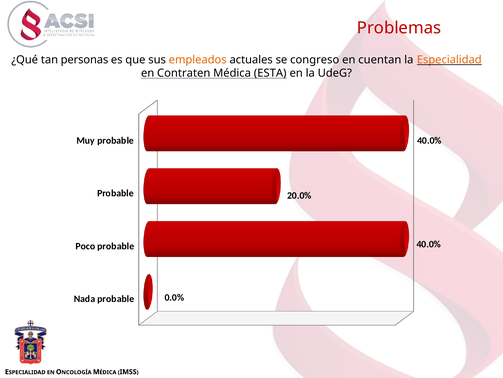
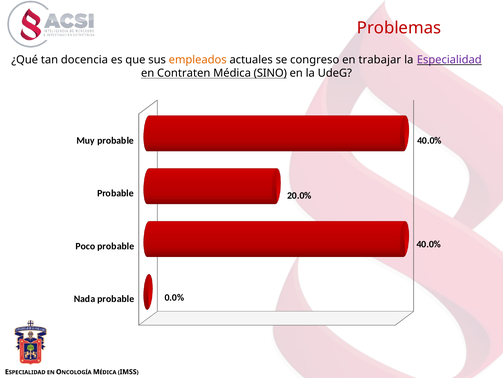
personas: personas -> docencia
cuentan: cuentan -> trabajar
Especialidad at (449, 60) colour: orange -> purple
ESTA: ESTA -> SINO
